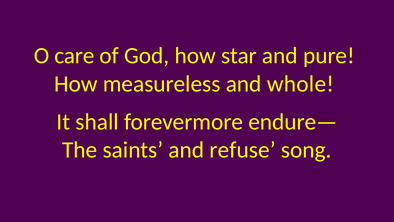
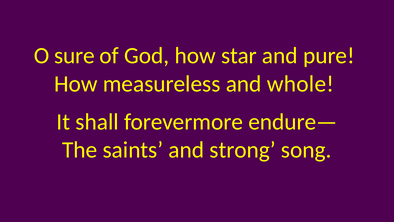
care: care -> sure
refuse: refuse -> strong
